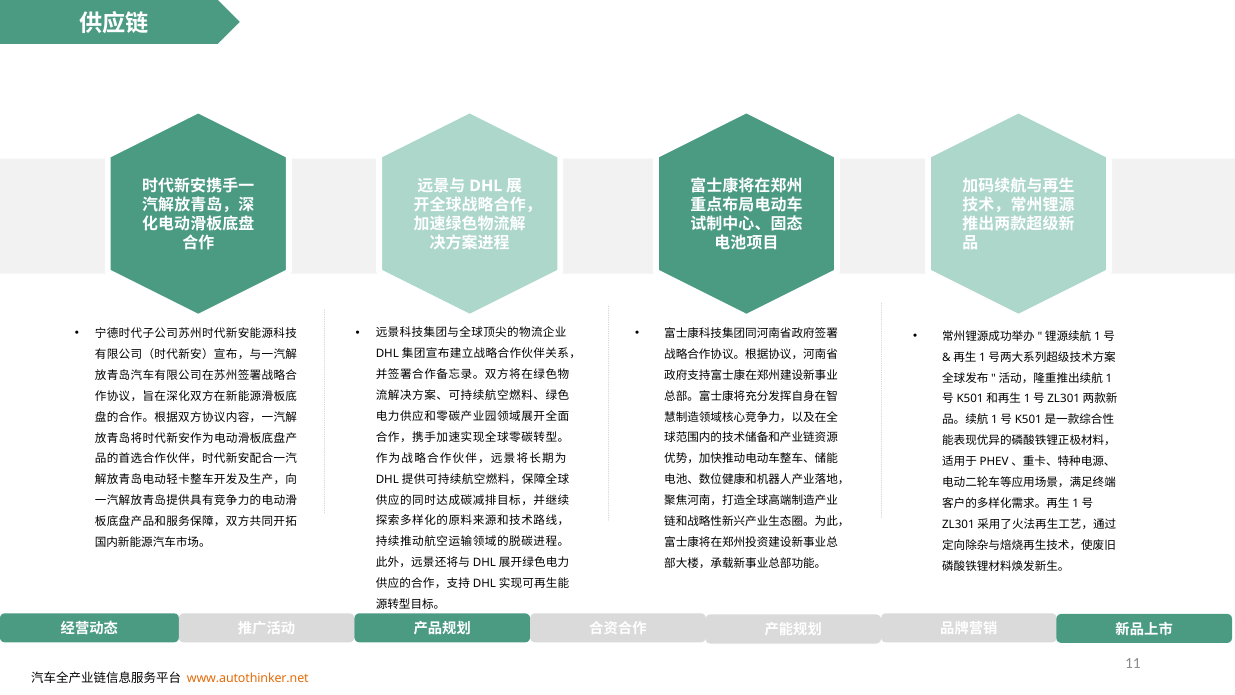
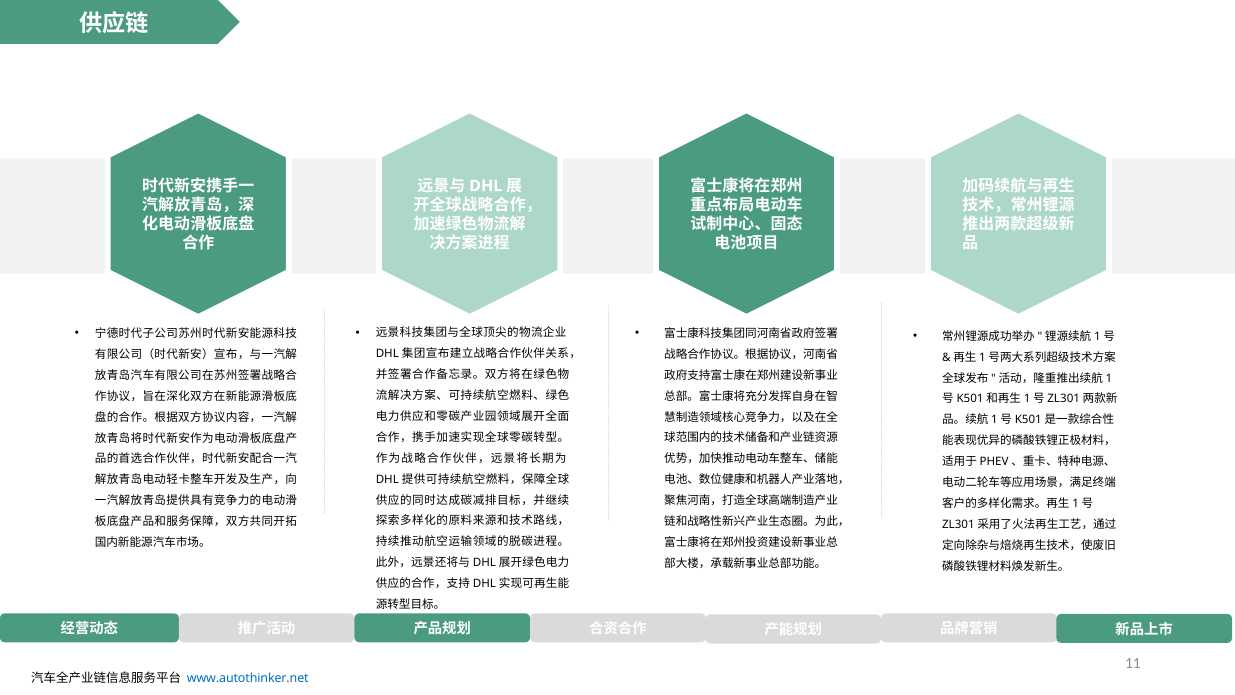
www.autothinker.net colour: orange -> blue
